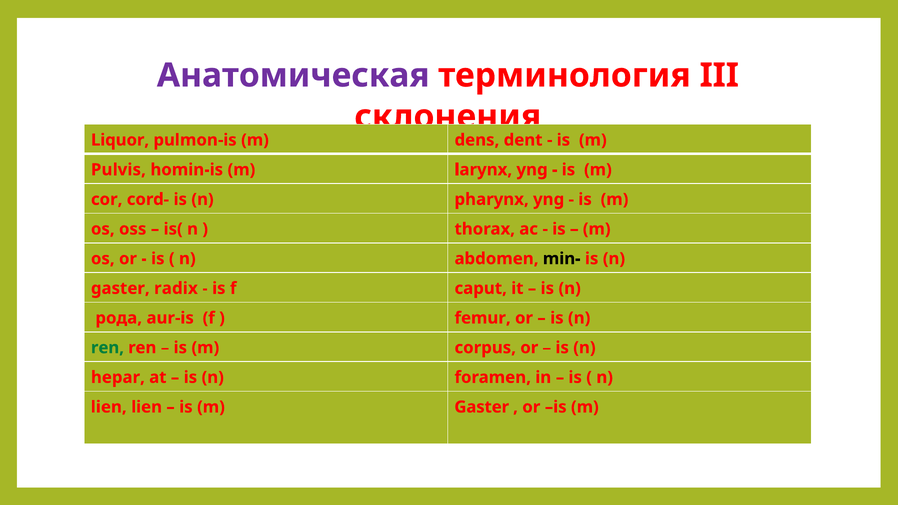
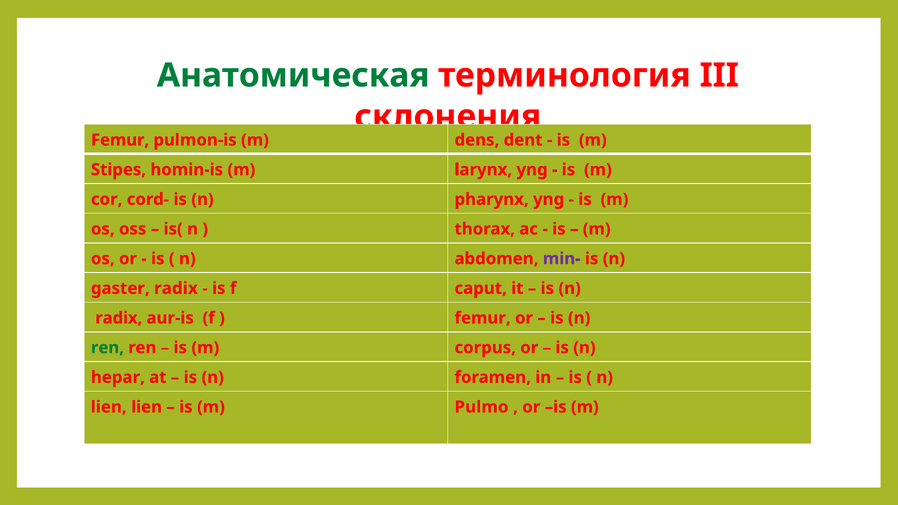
Анатомическая colour: purple -> green
Liquor at (120, 140): Liquor -> Femur
Pulvis: Pulvis -> Stipes
min- colour: black -> purple
рода at (119, 318): рода -> radix
m Gaster: Gaster -> Pulmo
